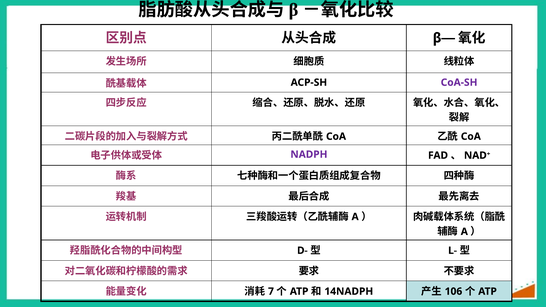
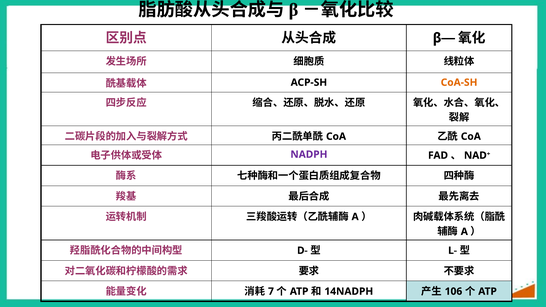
CoA-SH colour: purple -> orange
